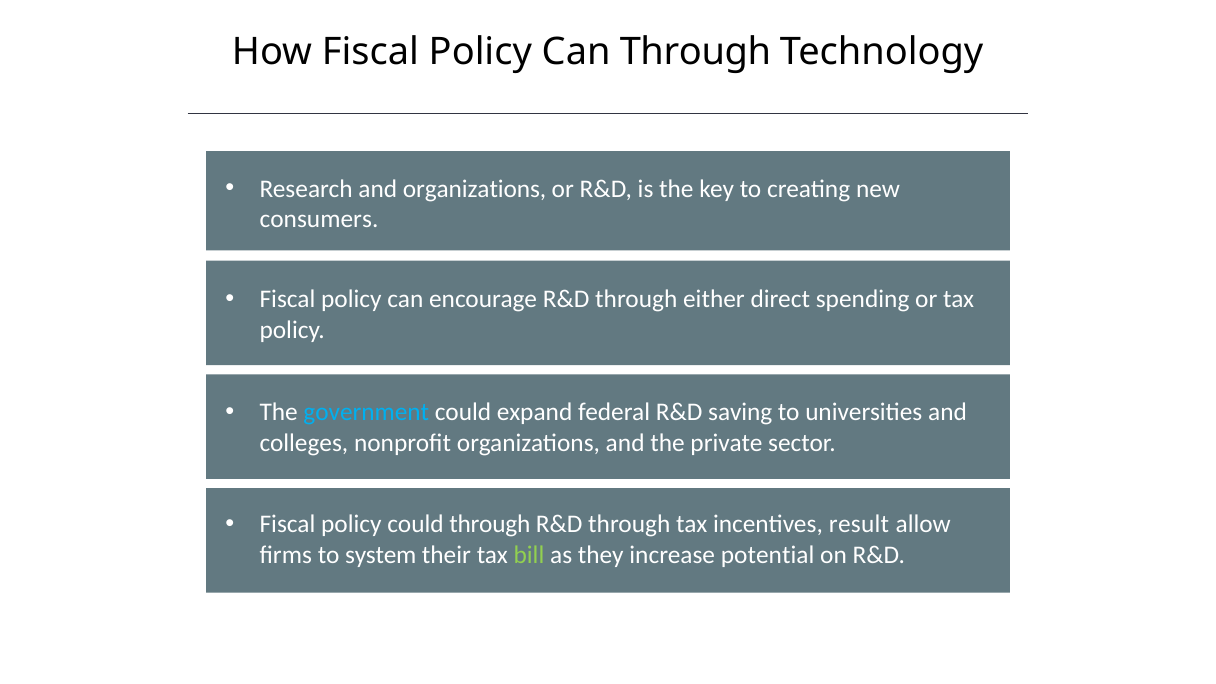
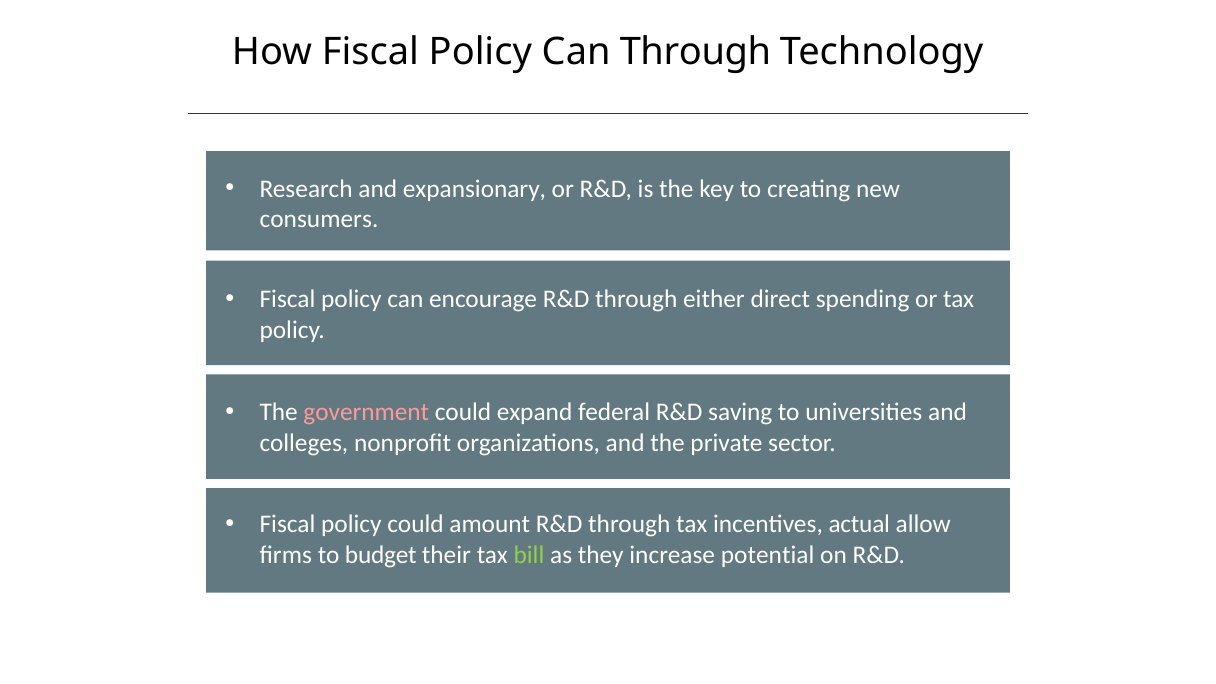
and organizations: organizations -> expansionary
government colour: light blue -> pink
could through: through -> amount
result: result -> actual
system: system -> budget
